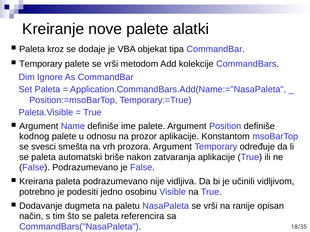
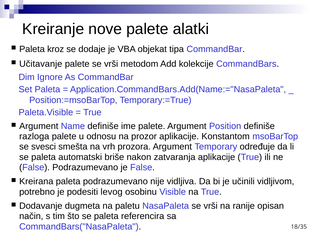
Temporary at (41, 64): Temporary -> Učitavanje
kodnog: kodnog -> razloga
jedno: jedno -> levog
